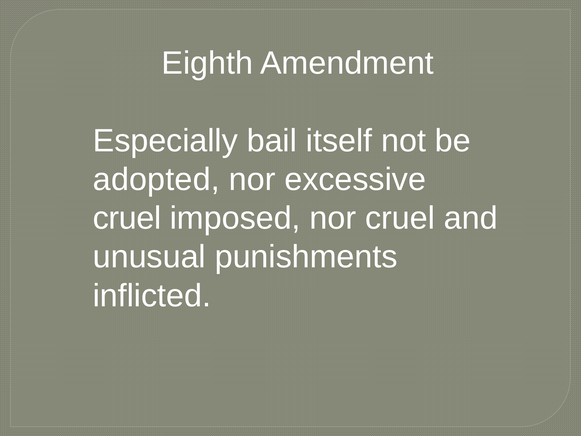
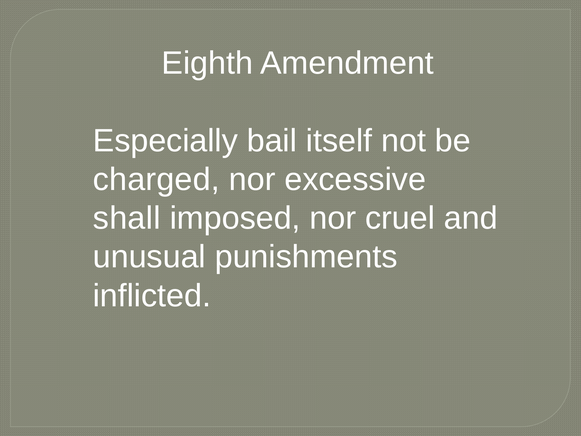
adopted: adopted -> charged
cruel at (127, 218): cruel -> shall
